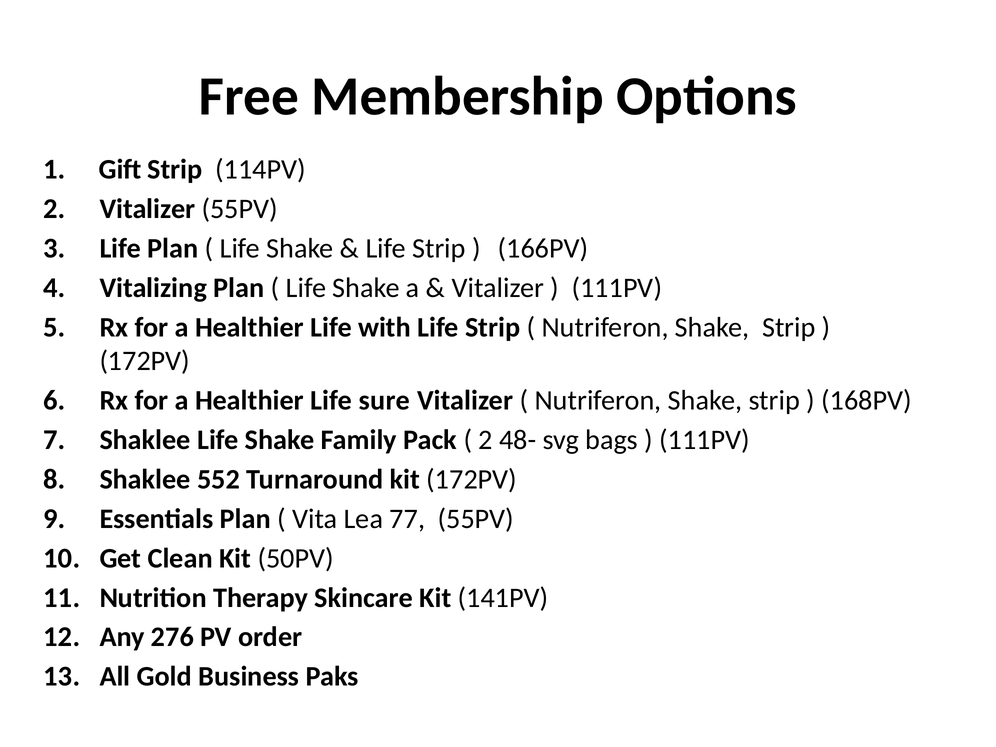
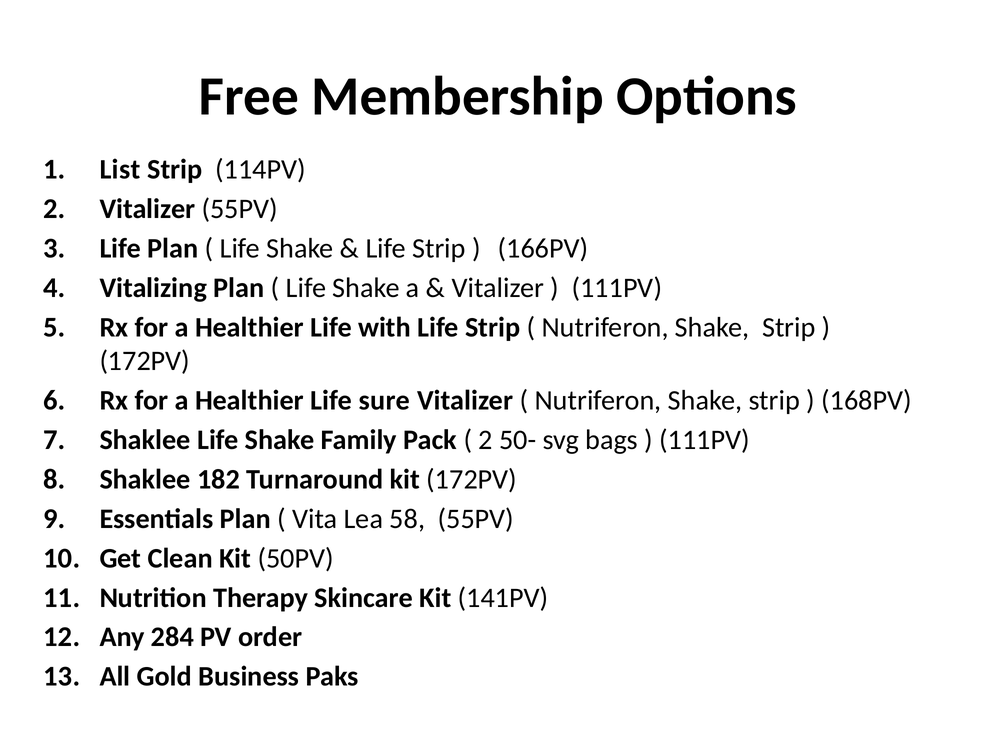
Gift: Gift -> List
48-: 48- -> 50-
552: 552 -> 182
77: 77 -> 58
276: 276 -> 284
